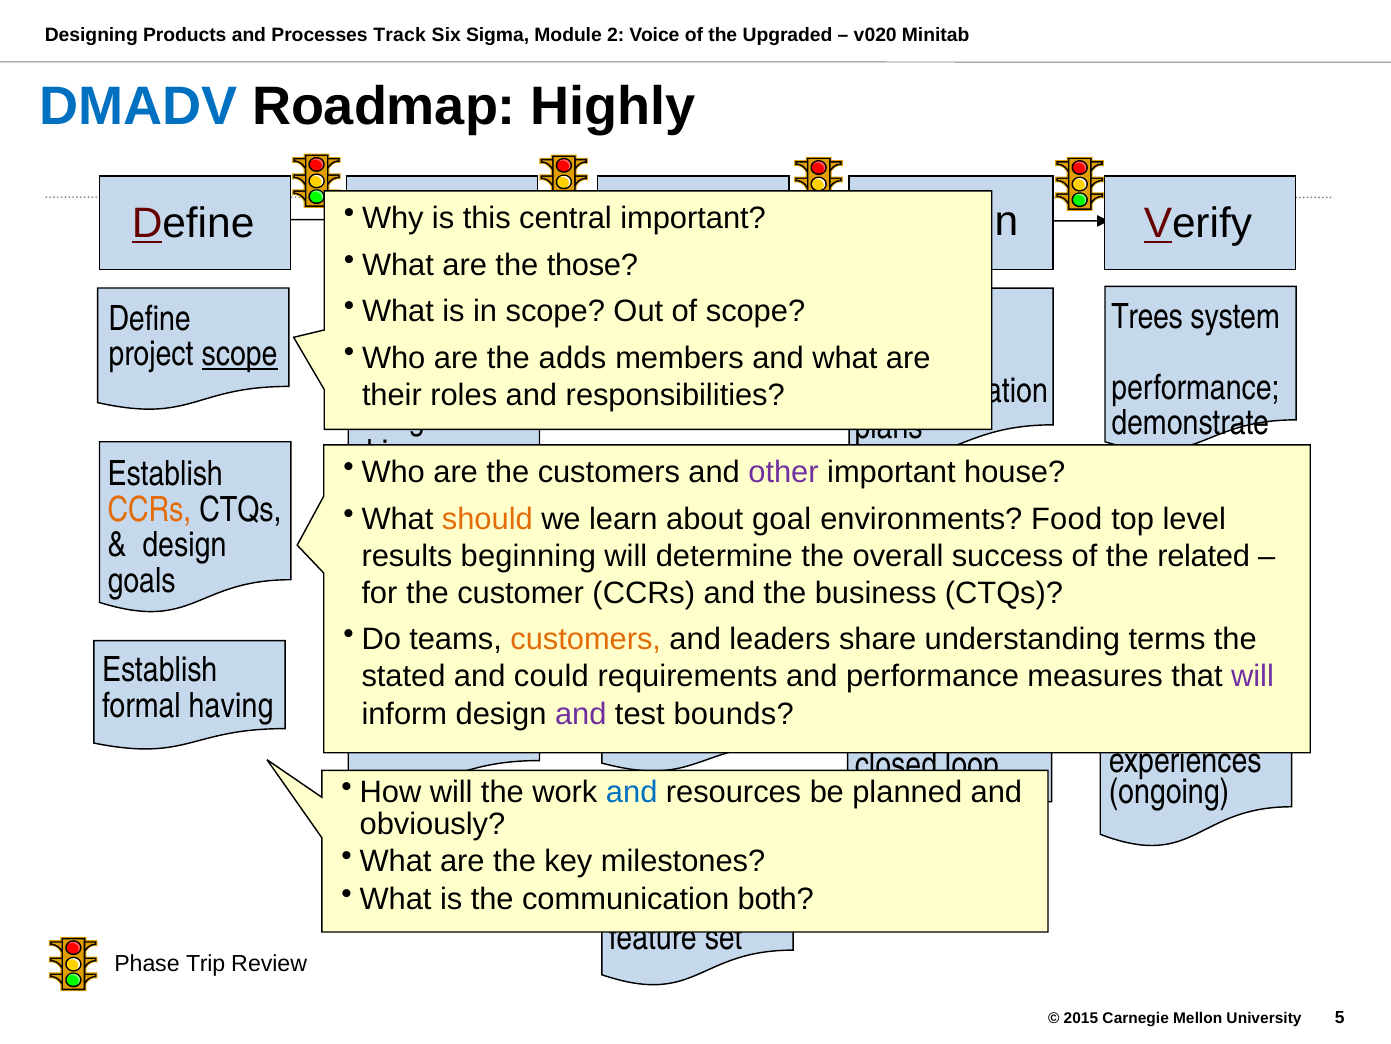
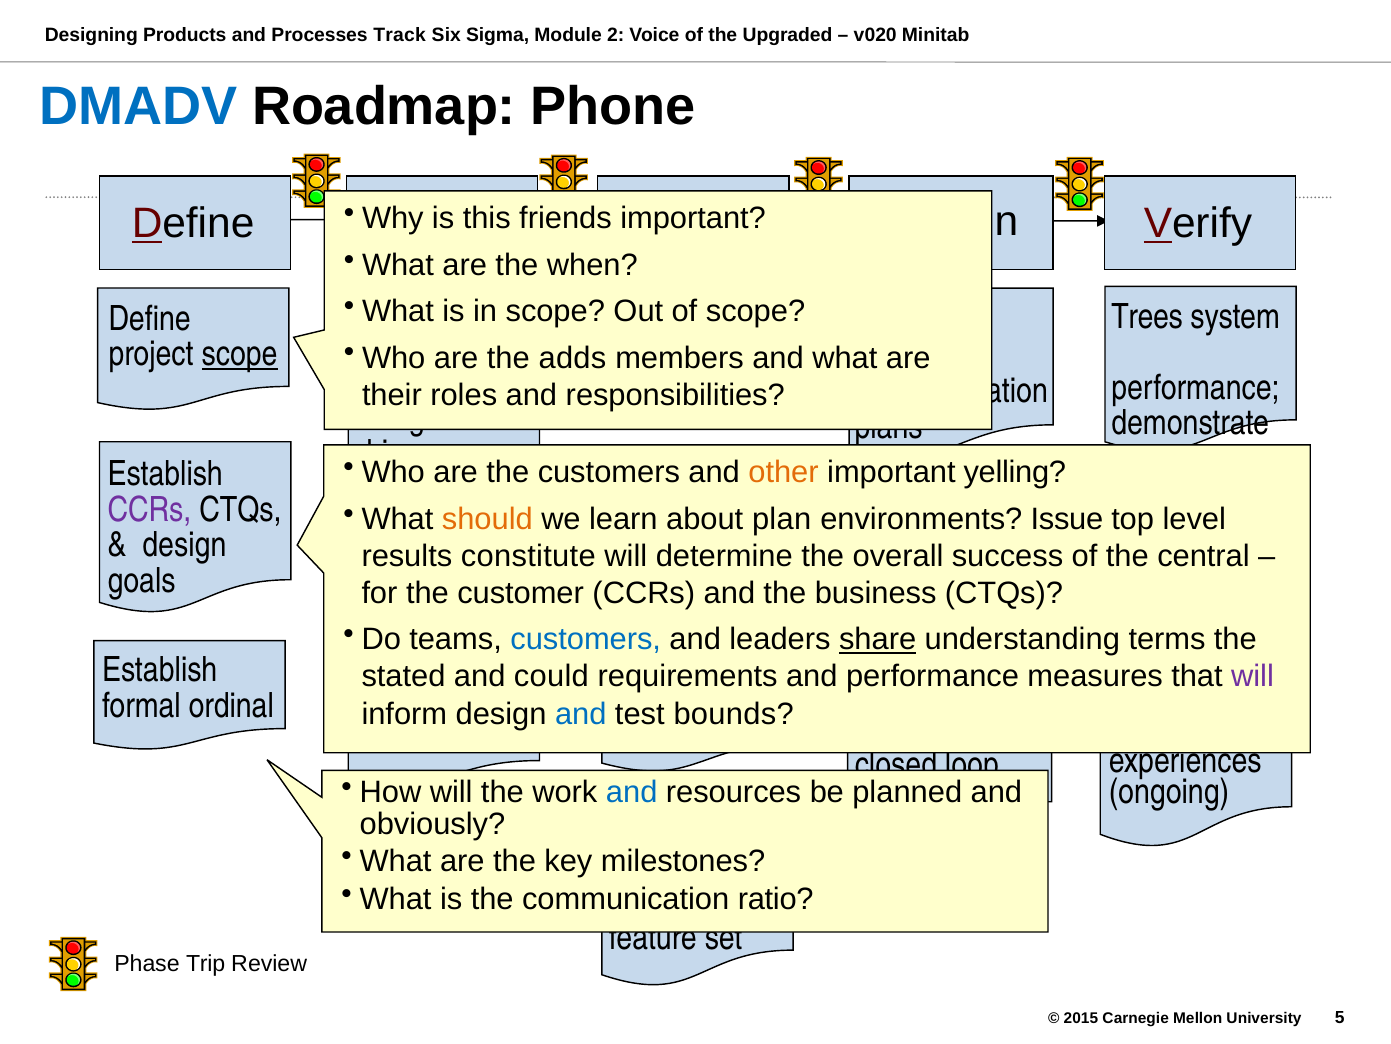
Highly: Highly -> Phone
central: central -> friends
those: those -> when
other colour: purple -> orange
house: house -> yelling
CCRs at (149, 509) colour: orange -> purple
goal: goal -> plan
Food: Food -> Issue
beginning: beginning -> constitute
related: related -> central
customers at (586, 639) colour: orange -> blue
share underline: none -> present
having: having -> ordinal
and at (581, 713) colour: purple -> blue
both: both -> ratio
